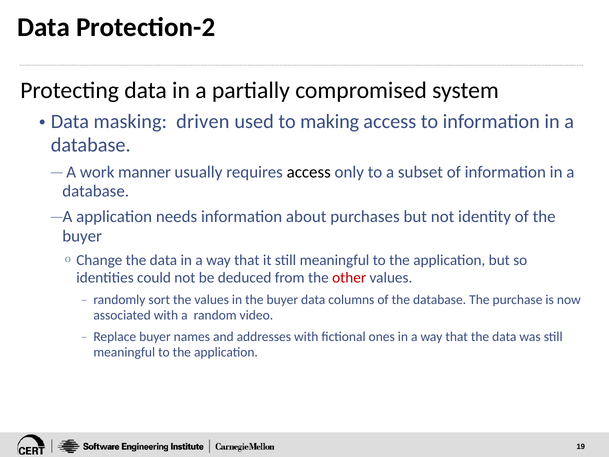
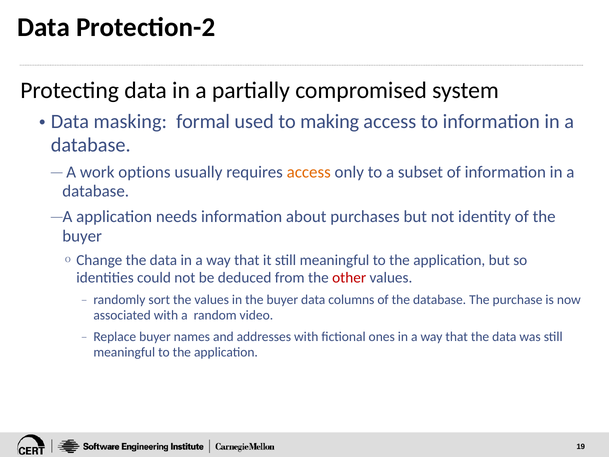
driven: driven -> formal
manner: manner -> options
access at (309, 172) colour: black -> orange
